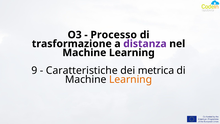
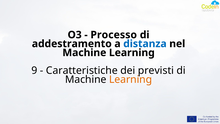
trasformazione: trasformazione -> addestramento
distanza colour: purple -> blue
metrica: metrica -> previsti
